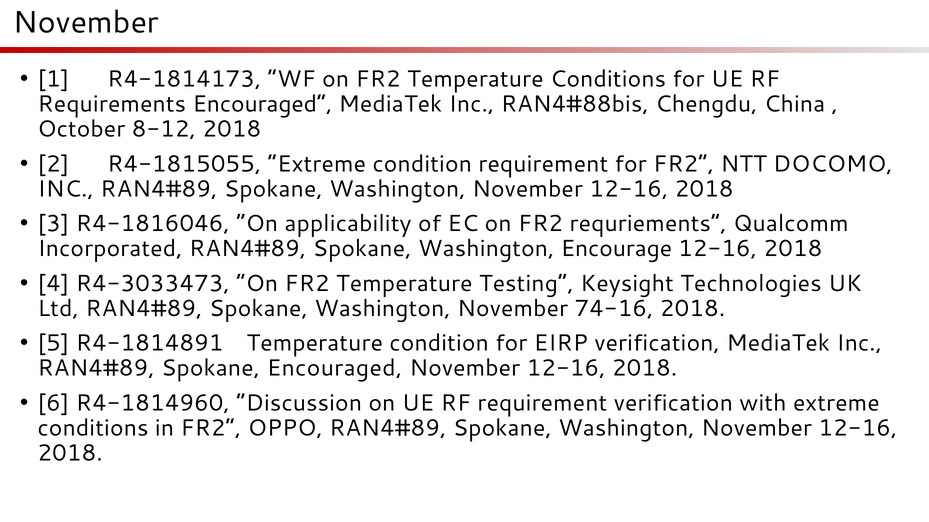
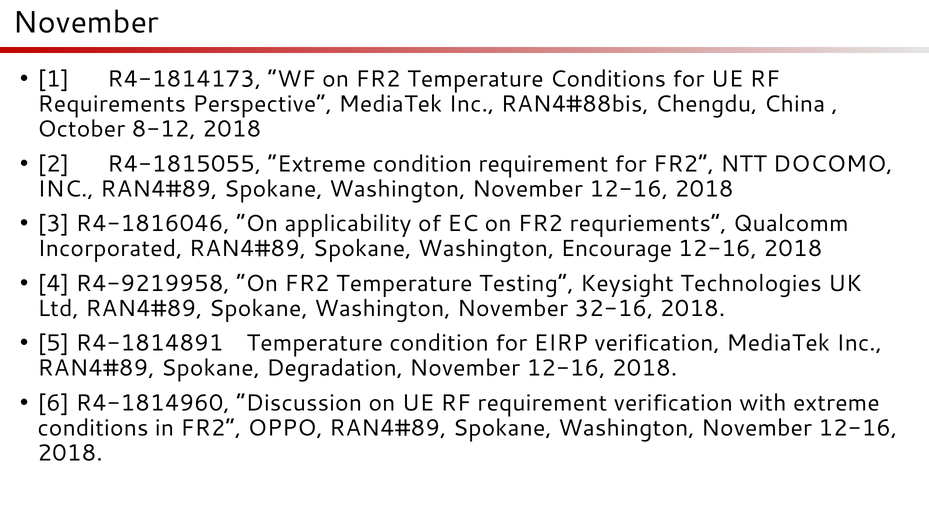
Requirements Encouraged: Encouraged -> Perspective
R4-3033473: R4-3033473 -> R4-9219958
74-16: 74-16 -> 32-16
Spokane Encouraged: Encouraged -> Degradation
